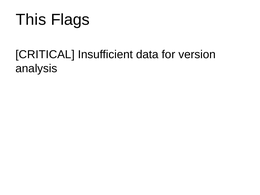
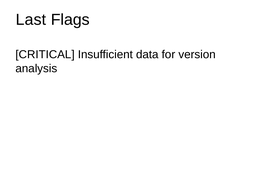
This: This -> Last
